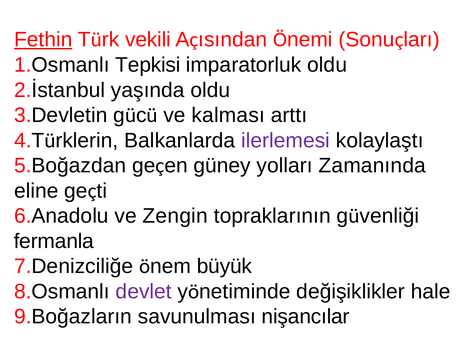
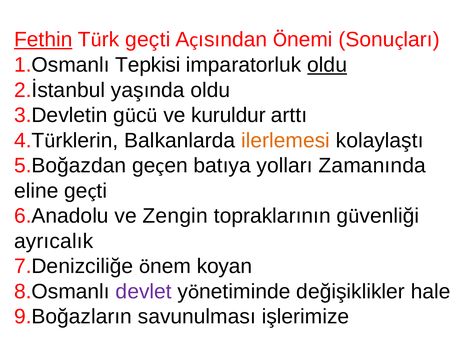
Türk vekili: vekili -> geçti
oldu at (327, 65) underline: none -> present
kalması: kalması -> kuruldur
ilerlemesi colour: purple -> orange
güney: güney -> batıya
fermanla: fermanla -> ayrıcalık
büyük: büyük -> koyan
nişancılar: nişancılar -> işlerimize
